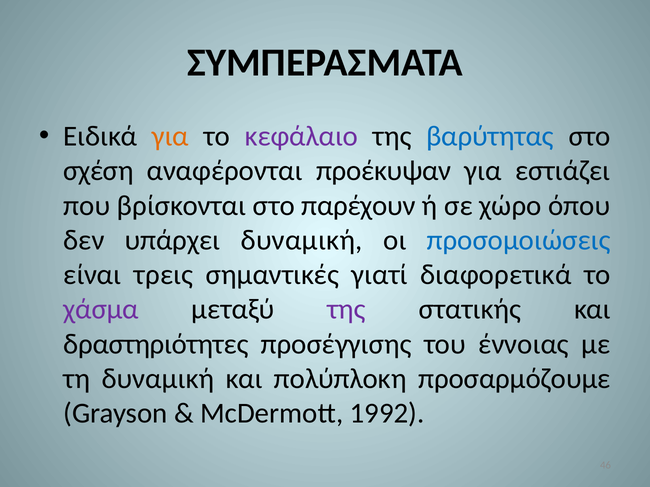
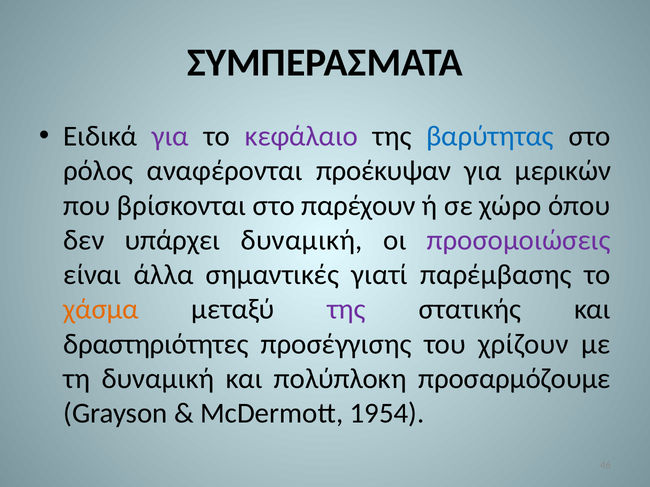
για at (170, 136) colour: orange -> purple
σχέση: σχέση -> ρόλος
εστιάζει: εστιάζει -> μερικών
προσομοιώσεις colour: blue -> purple
τρεις: τρεις -> άλλα
διαφορετικά: διαφορετικά -> παρέμβασης
χάσμα colour: purple -> orange
έννοιας: έννοιας -> χρίζουν
1992: 1992 -> 1954
